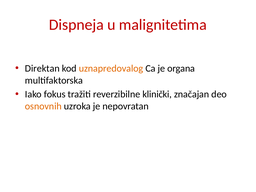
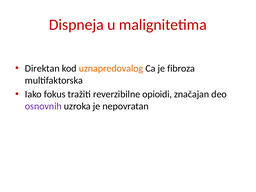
organa: organa -> fibroza
klinički: klinički -> opioidi
osnovnih colour: orange -> purple
